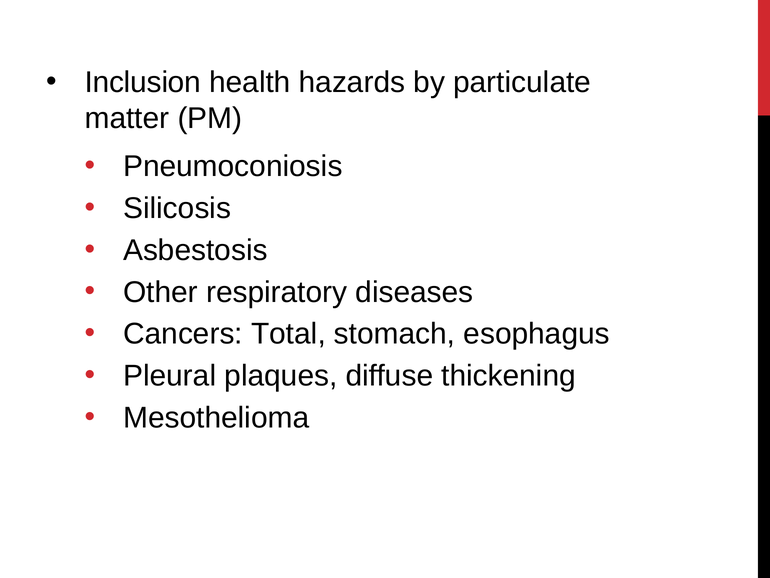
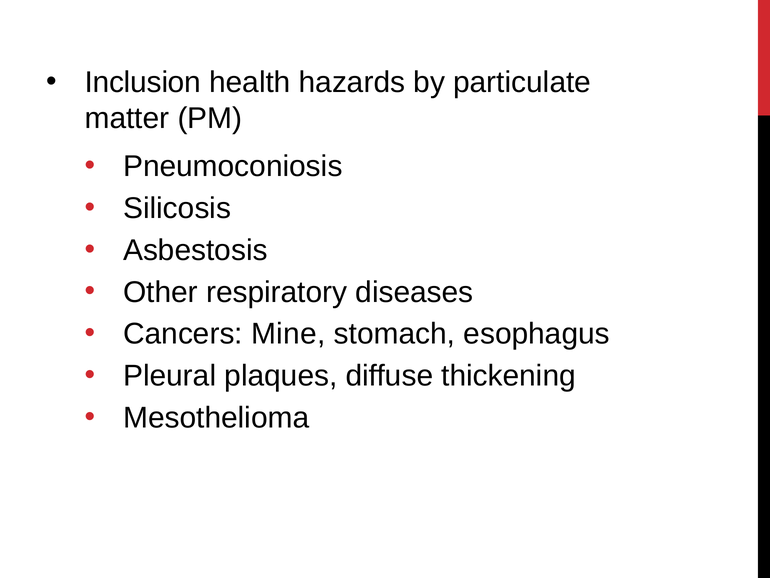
Total: Total -> Mine
